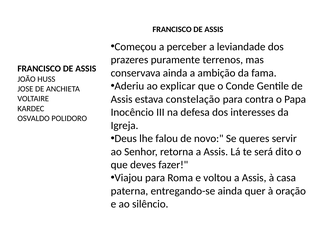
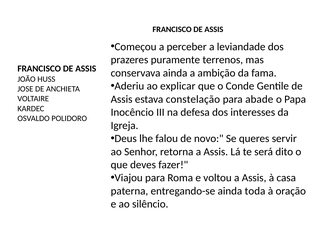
contra: contra -> abade
quer: quer -> toda
